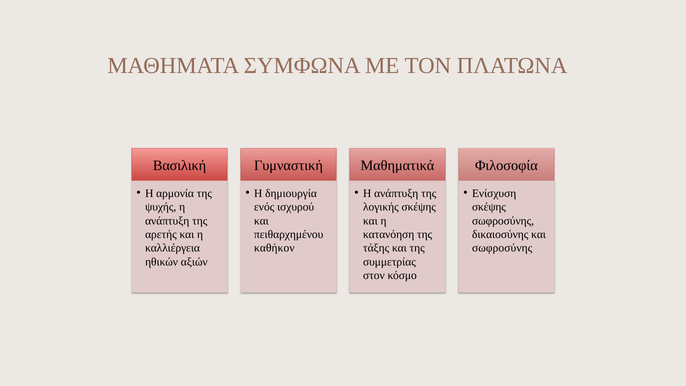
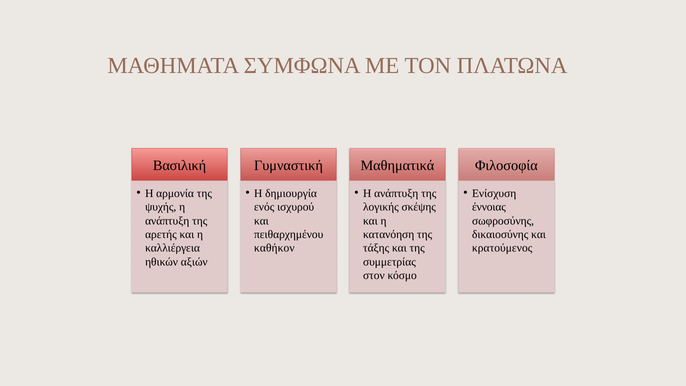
σκέψης at (489, 207): σκέψης -> έννοιας
σωφροσύνης at (502, 248): σωφροσύνης -> κρατούμενος
